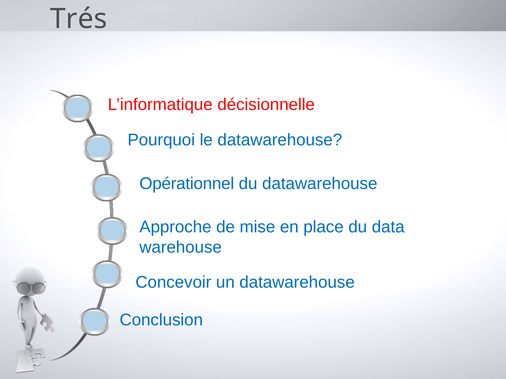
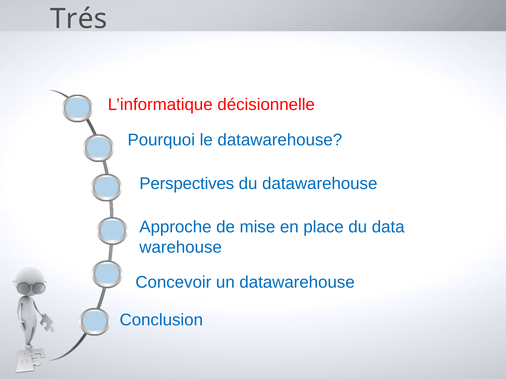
Opérationnel: Opérationnel -> Perspectives
